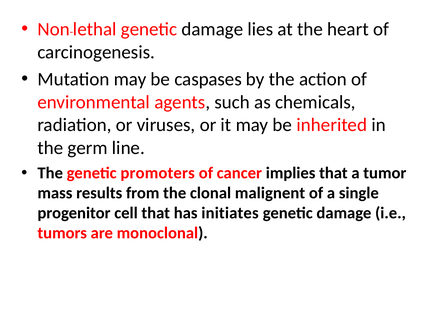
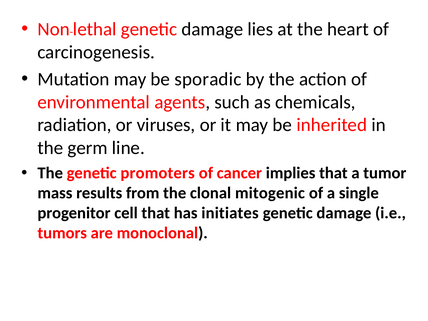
caspases: caspases -> sporadic
malignent: malignent -> mitogenic
